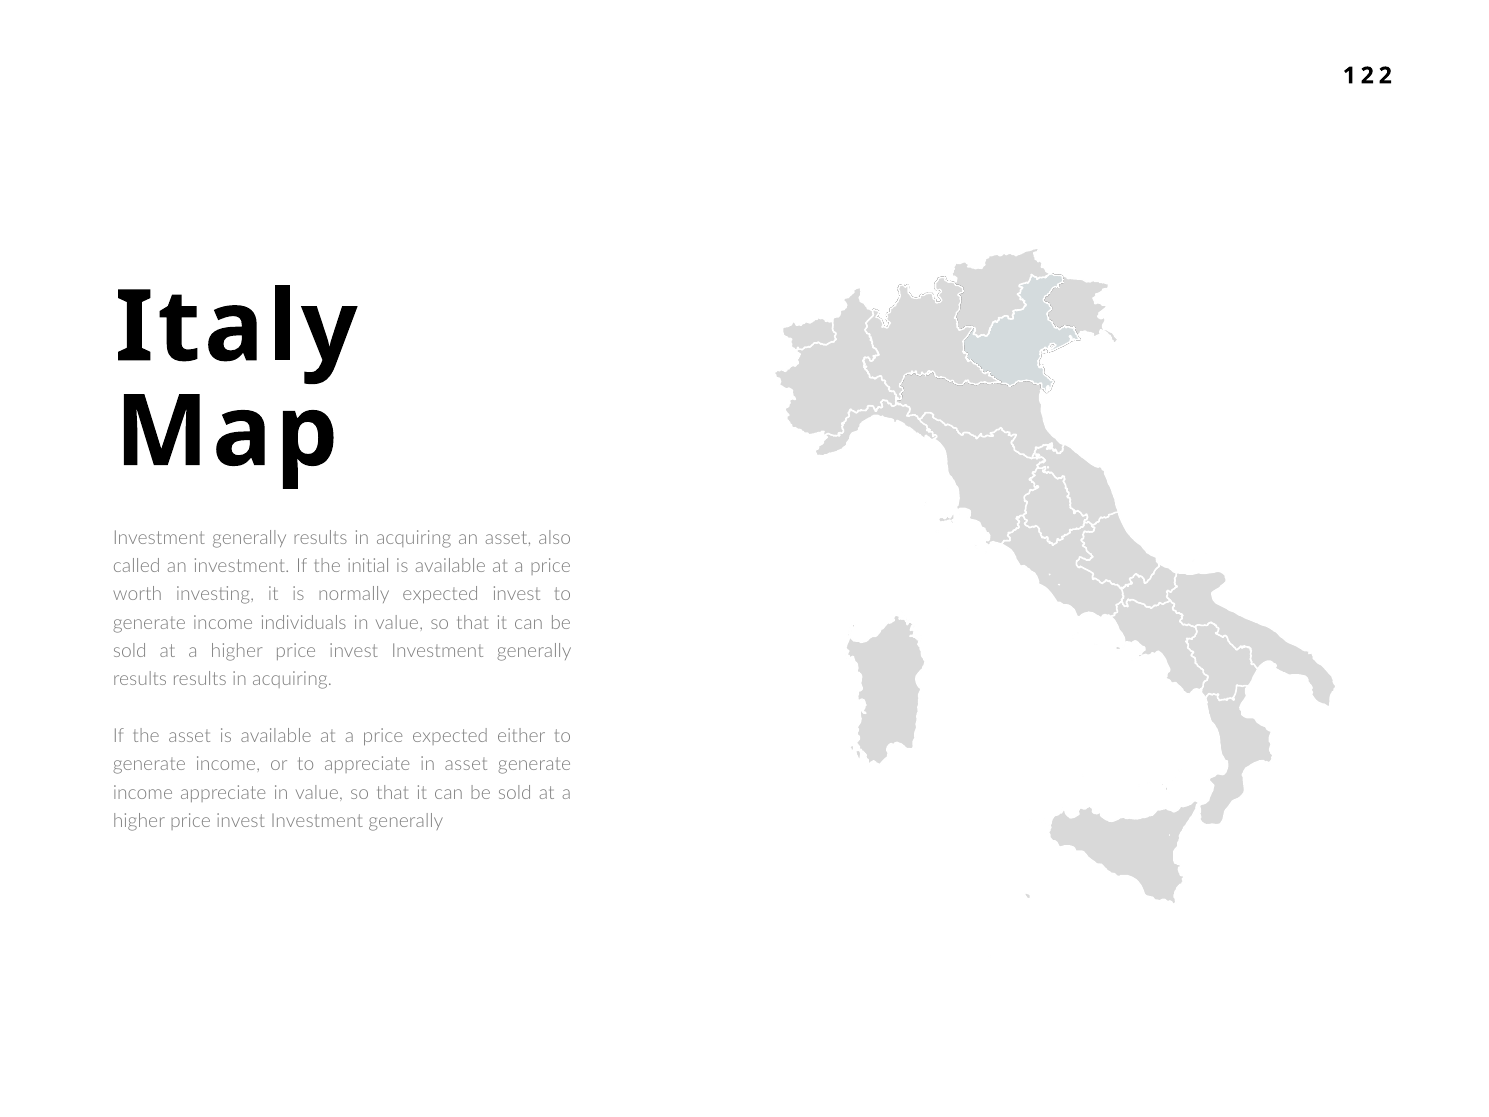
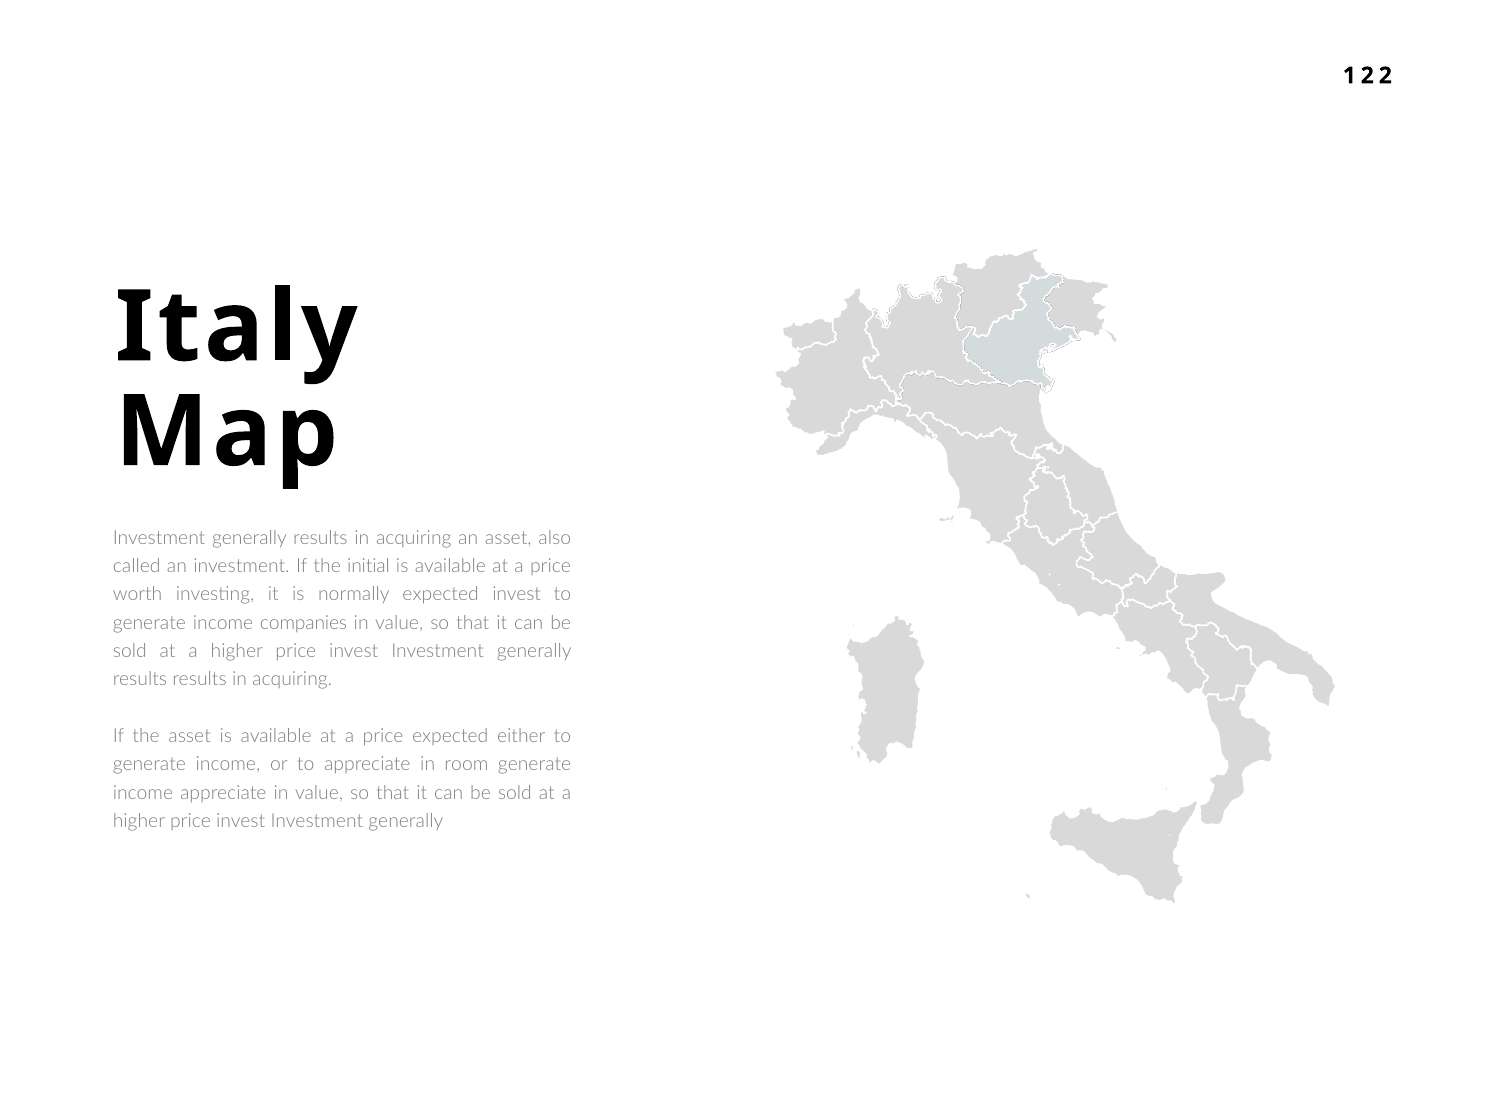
individuals: individuals -> companies
in asset: asset -> room
